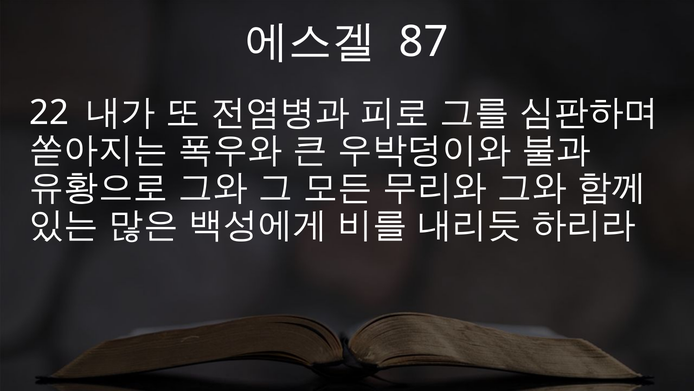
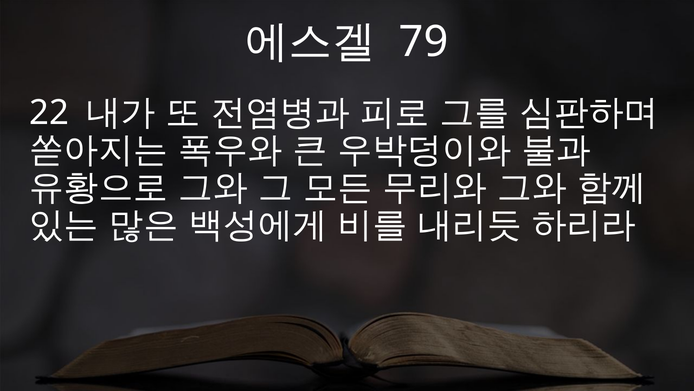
87: 87 -> 79
